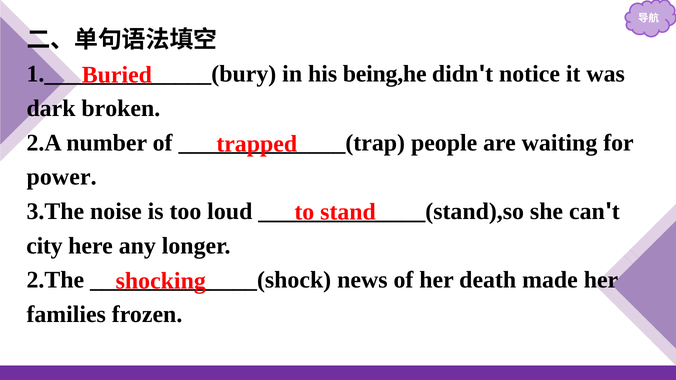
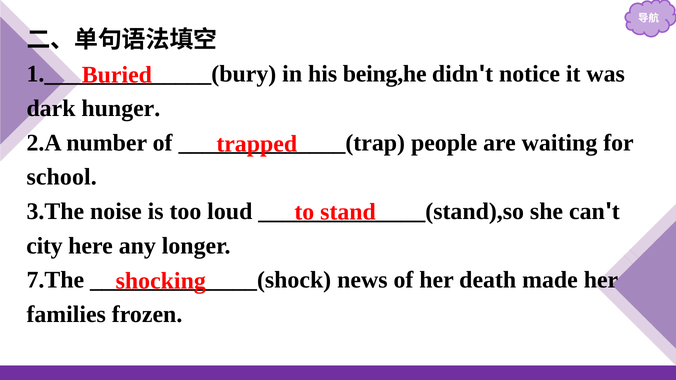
broken: broken -> hunger
power: power -> school
2.The: 2.The -> 7.The
